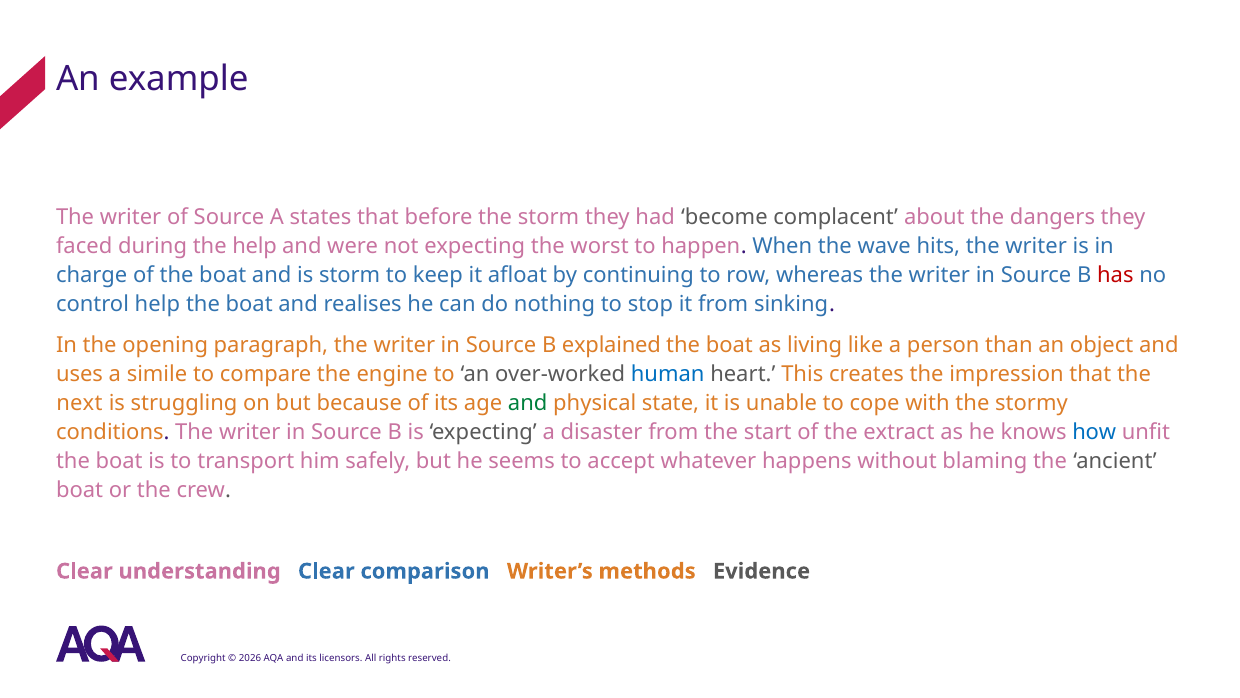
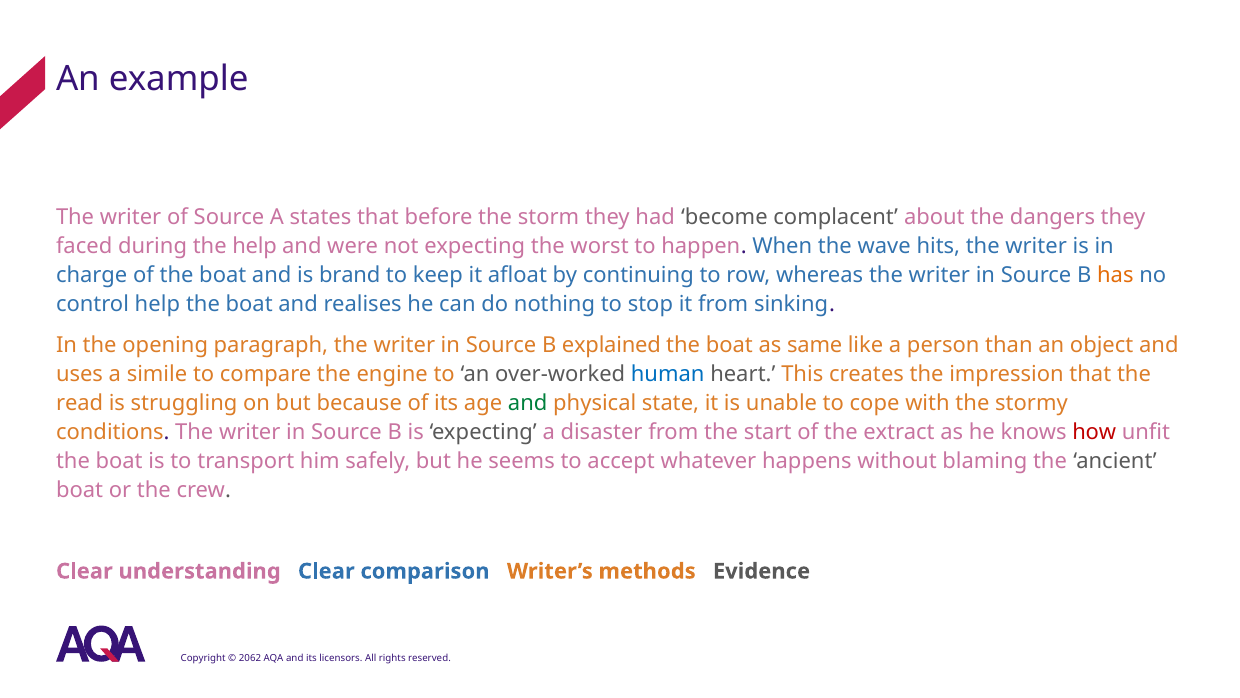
is storm: storm -> brand
has colour: red -> orange
living: living -> same
next: next -> read
how colour: blue -> red
2026: 2026 -> 2062
